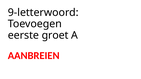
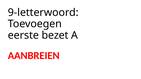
groet: groet -> bezet
